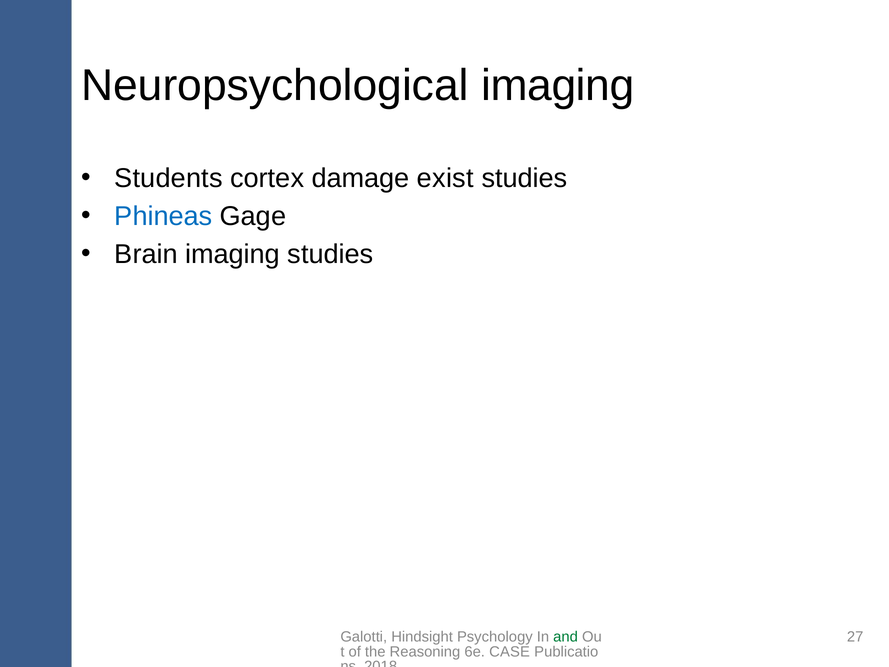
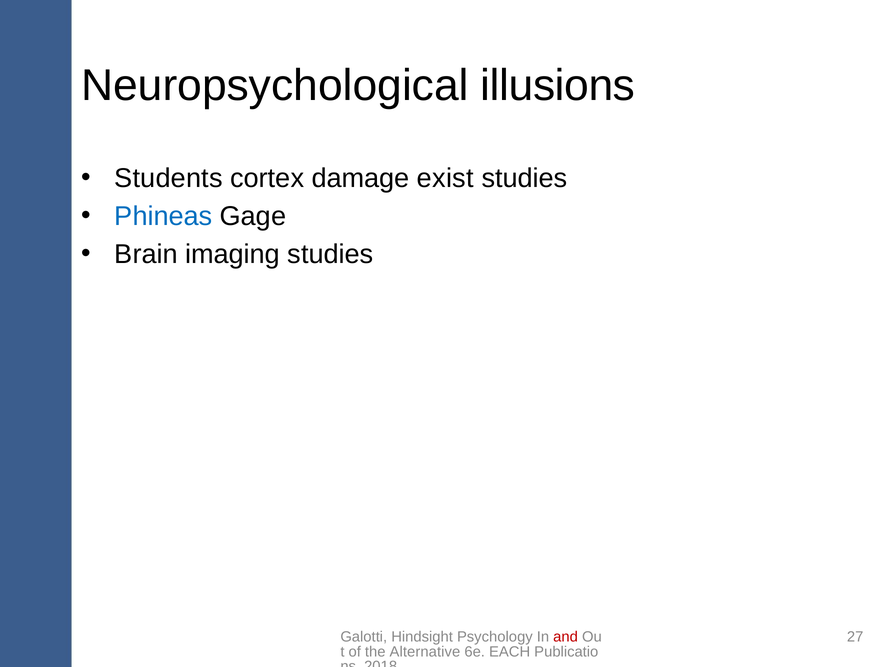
Neuropsychological imaging: imaging -> illusions
and colour: green -> red
Reasoning: Reasoning -> Alternative
CASE: CASE -> EACH
